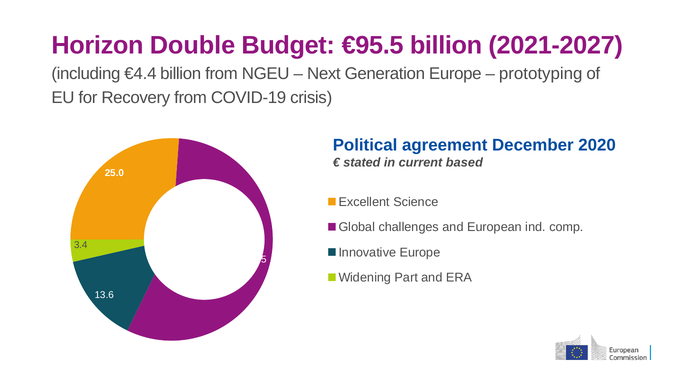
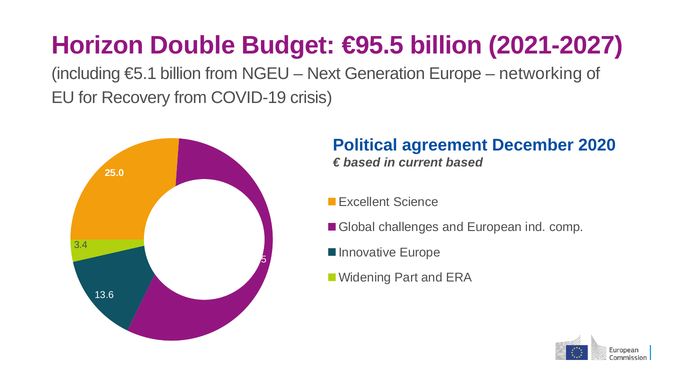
€4.4: €4.4 -> €5.1
prototyping: prototyping -> networking
stated at (362, 162): stated -> based
